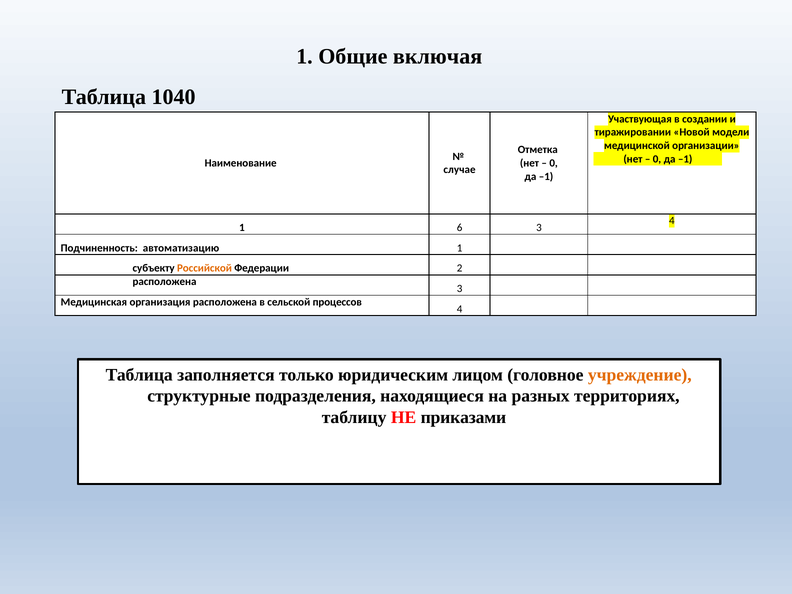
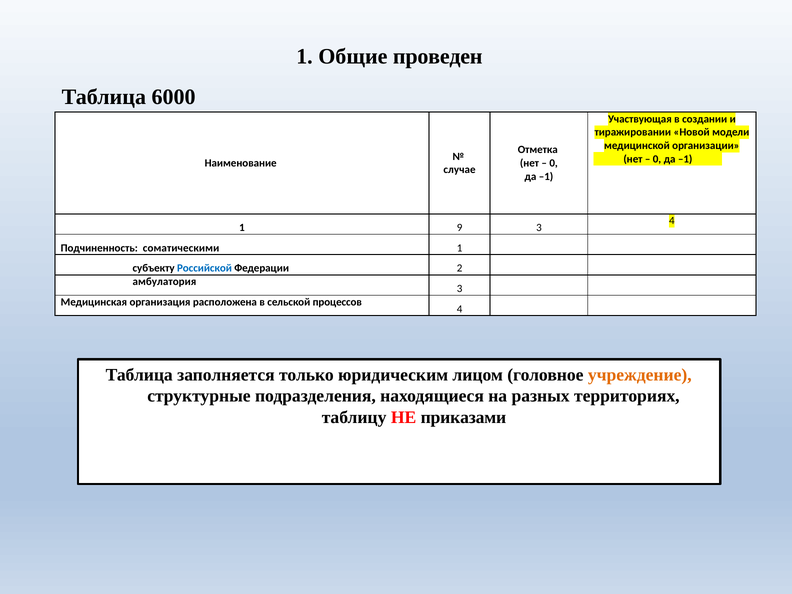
включая: включая -> проведен
1040: 1040 -> 6000
6: 6 -> 9
автоматизацию: автоматизацию -> соматическими
Российской colour: orange -> blue
расположена at (164, 282): расположена -> амбулатория
